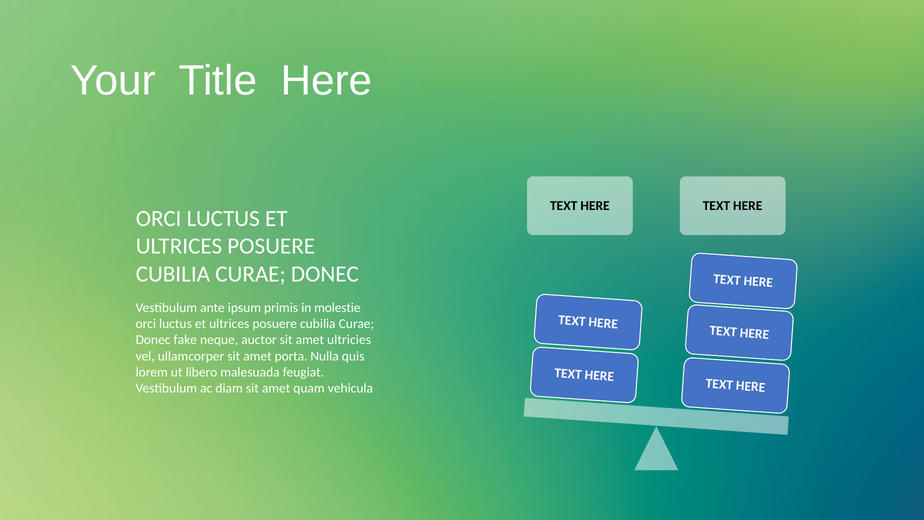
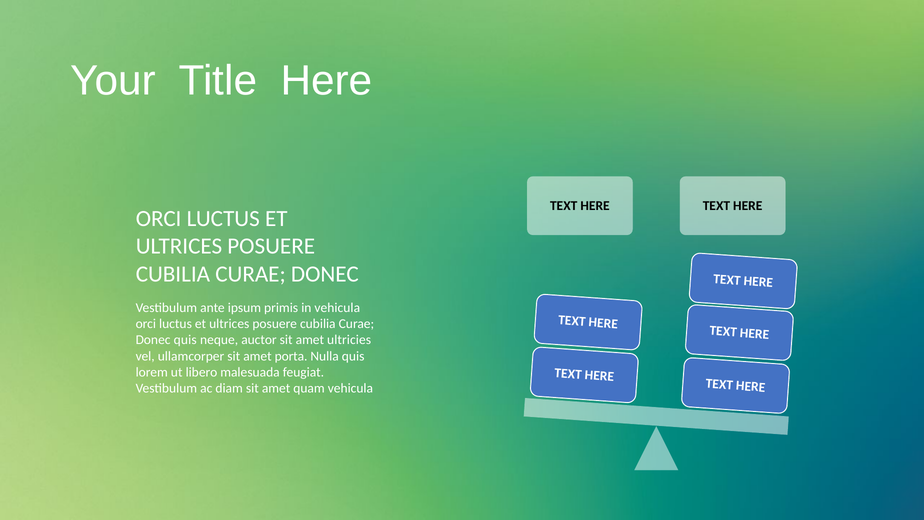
in molestie: molestie -> vehicula
Donec fake: fake -> quis
